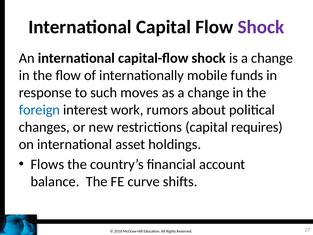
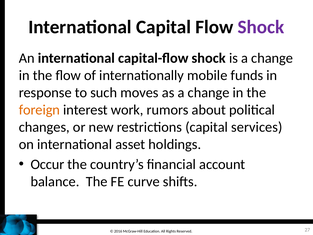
foreign colour: blue -> orange
requires: requires -> services
Flows: Flows -> Occur
